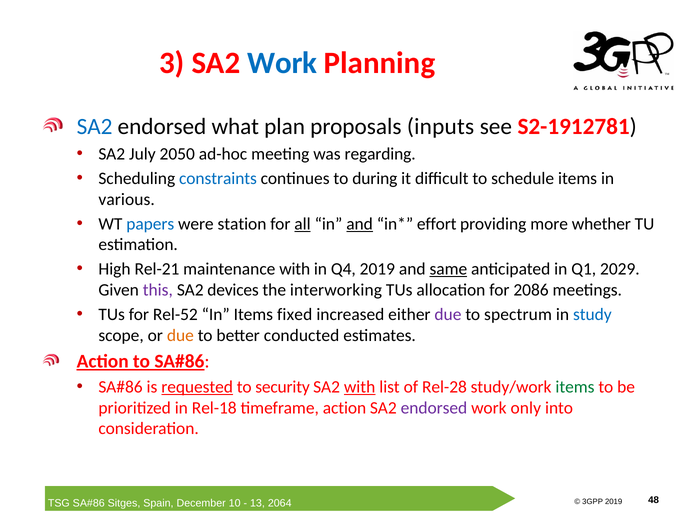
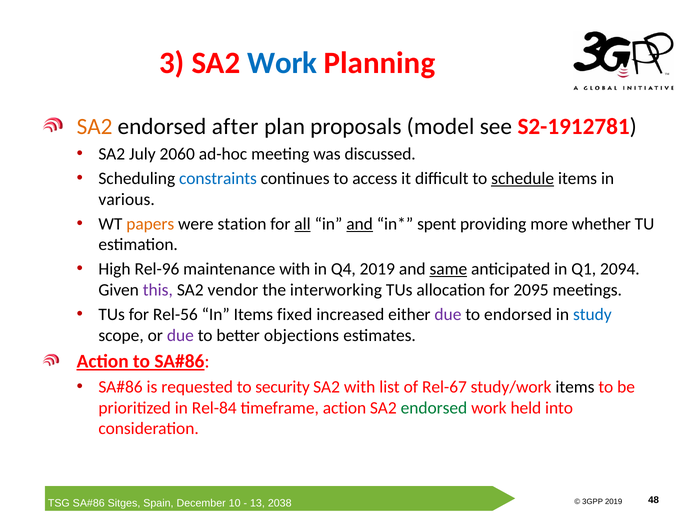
SA2 at (95, 127) colour: blue -> orange
what: what -> after
inputs: inputs -> model
2050: 2050 -> 2060
regarding: regarding -> discussed
during: during -> access
schedule underline: none -> present
papers colour: blue -> orange
effort: effort -> spent
Rel-21: Rel-21 -> Rel-96
2029: 2029 -> 2094
devices: devices -> vendor
2086: 2086 -> 2095
Rel-52: Rel-52 -> Rel-56
to spectrum: spectrum -> endorsed
due at (180, 335) colour: orange -> purple
conducted: conducted -> objections
requested underline: present -> none
with at (360, 387) underline: present -> none
Rel-28: Rel-28 -> Rel-67
items at (575, 387) colour: green -> black
Rel-18: Rel-18 -> Rel-84
endorsed at (434, 408) colour: purple -> green
only: only -> held
2064: 2064 -> 2038
